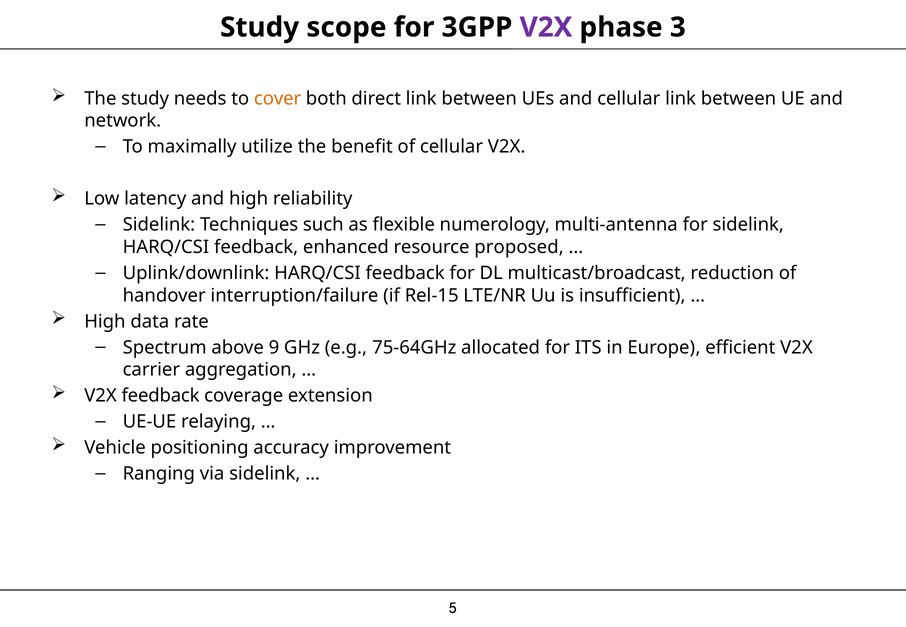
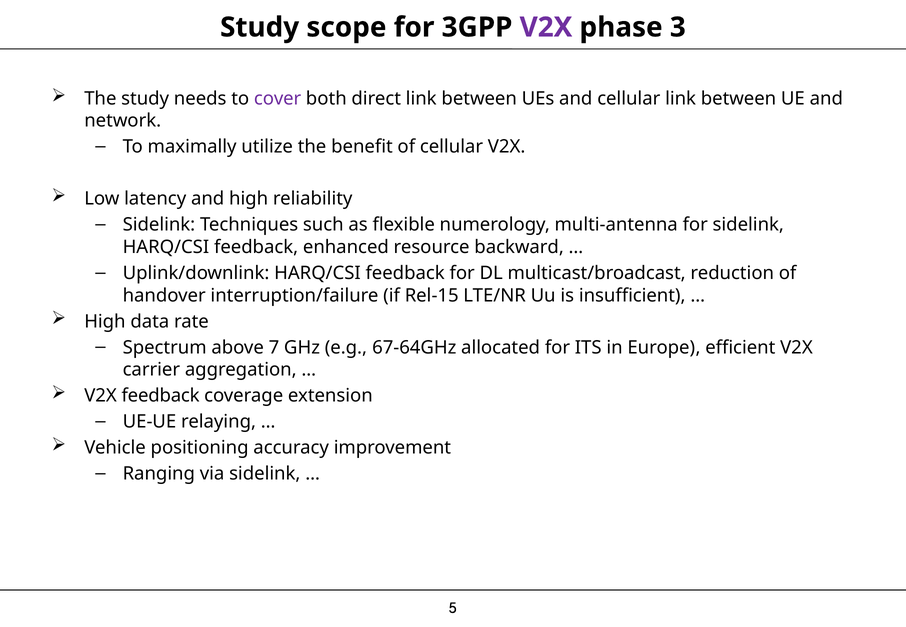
cover colour: orange -> purple
proposed: proposed -> backward
9: 9 -> 7
75-64GHz: 75-64GHz -> 67-64GHz
